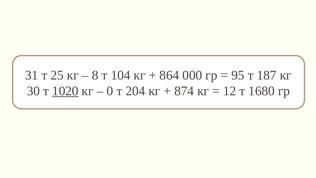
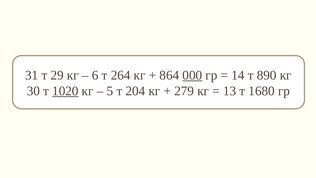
25: 25 -> 29
8: 8 -> 6
104: 104 -> 264
000 underline: none -> present
95: 95 -> 14
187: 187 -> 890
0: 0 -> 5
874: 874 -> 279
12: 12 -> 13
